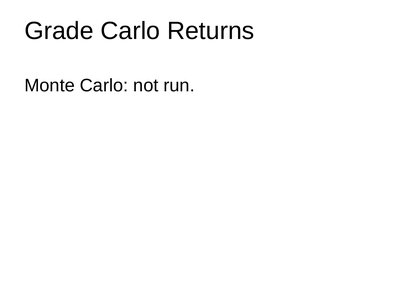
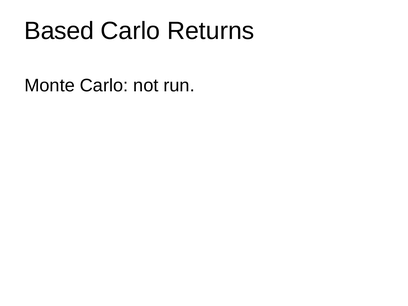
Grade: Grade -> Based
